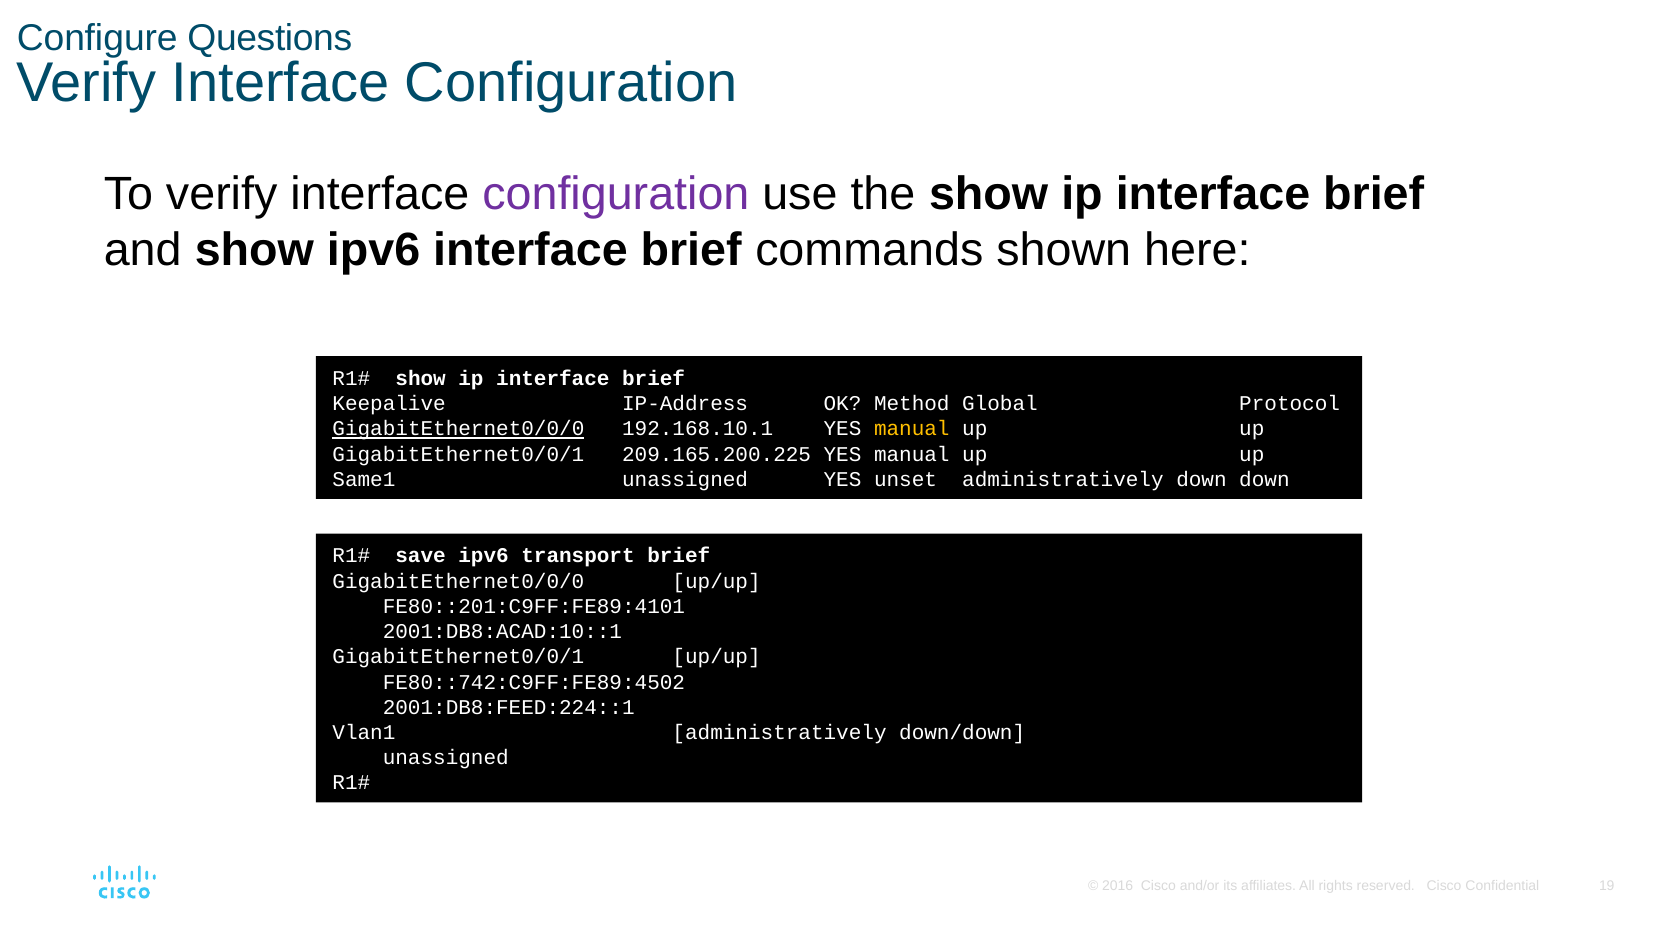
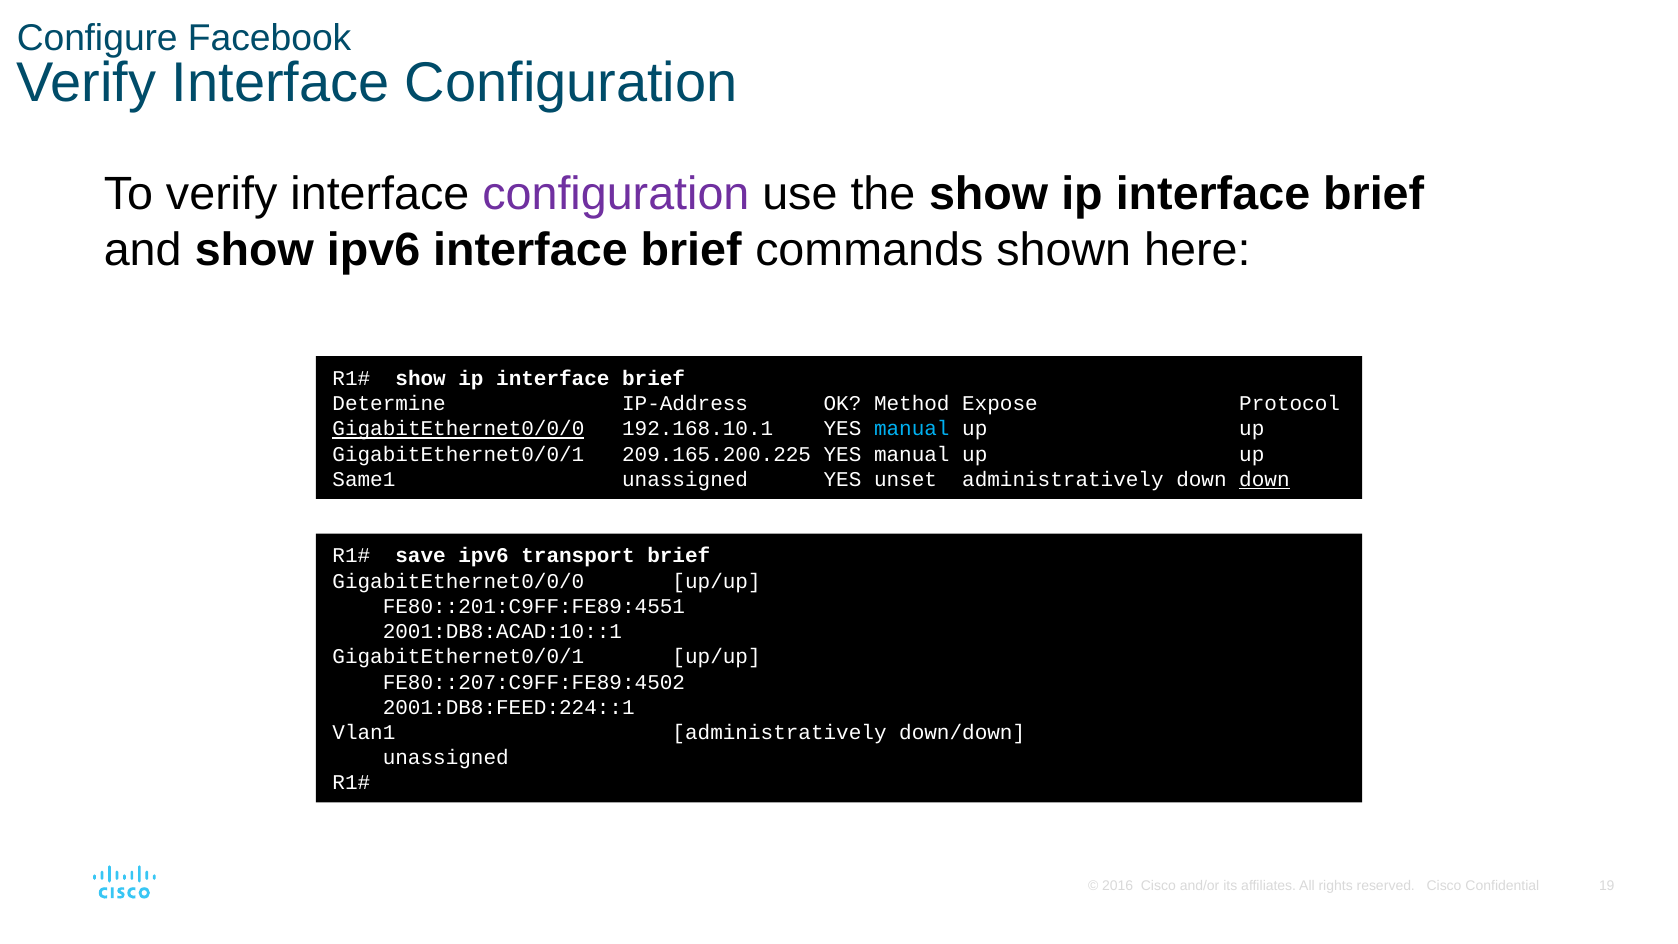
Questions: Questions -> Facebook
Keepalive: Keepalive -> Determine
Global: Global -> Expose
manual at (912, 429) colour: yellow -> light blue
down at (1264, 479) underline: none -> present
FE80::201:C9FF:FE89:4101: FE80::201:C9FF:FE89:4101 -> FE80::201:C9FF:FE89:4551
FE80::742:C9FF:FE89:4502: FE80::742:C9FF:FE89:4502 -> FE80::207:C9FF:FE89:4502
